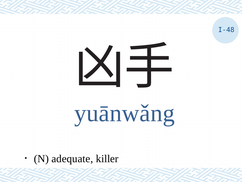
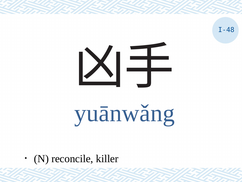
adequate: adequate -> reconcile
